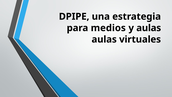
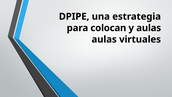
medios: medios -> colocan
